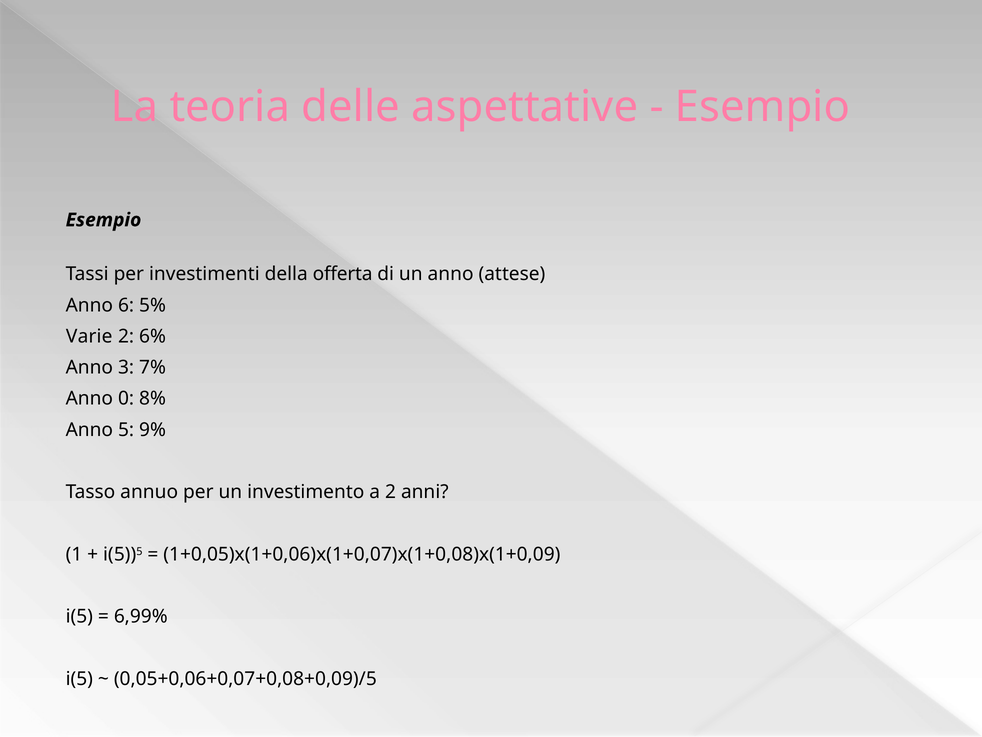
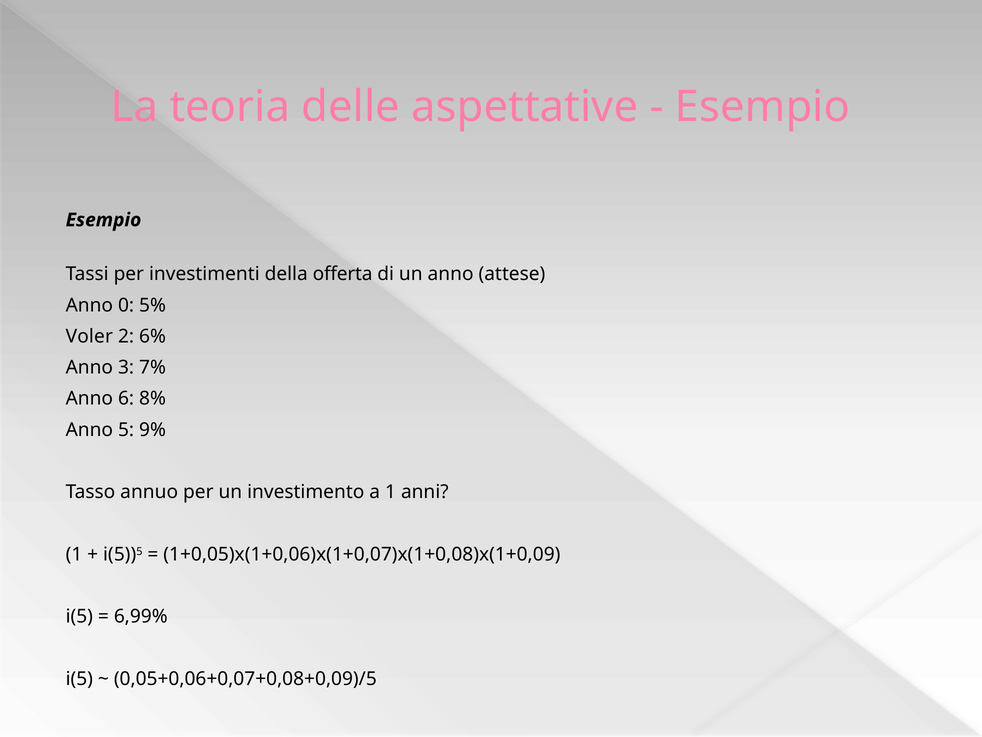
6: 6 -> 0
Varie: Varie -> Voler
0: 0 -> 6
a 2: 2 -> 1
